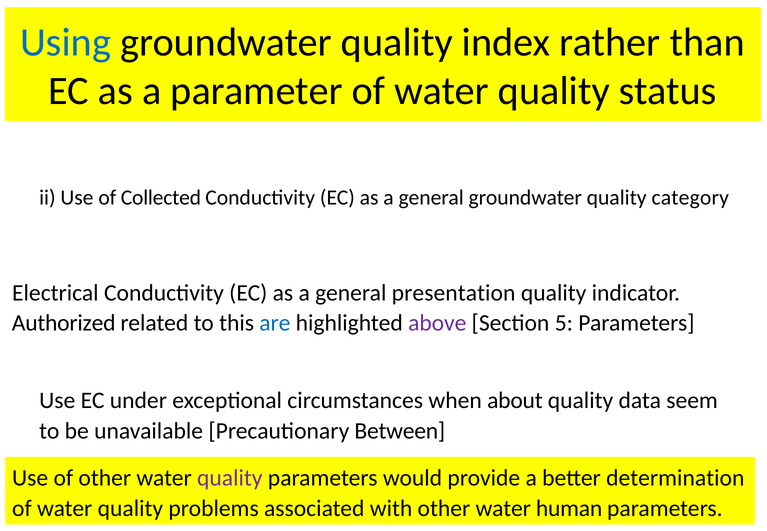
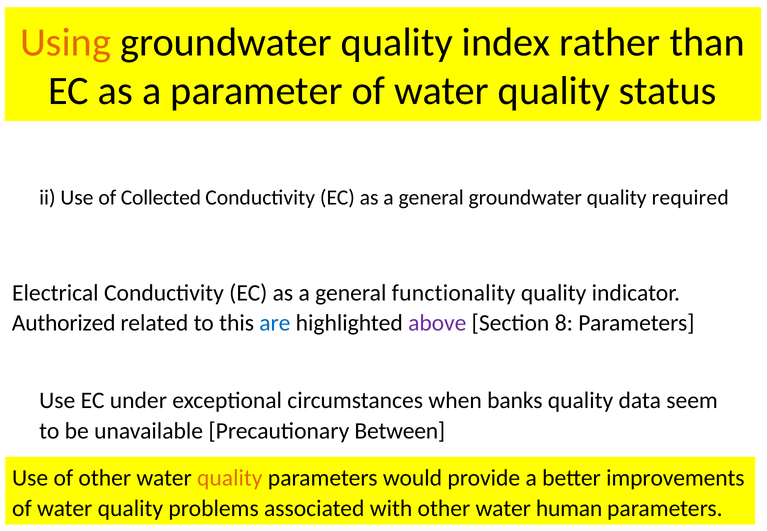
Using colour: blue -> orange
category: category -> required
presentation: presentation -> functionality
5: 5 -> 8
about: about -> banks
quality at (230, 478) colour: purple -> orange
determination: determination -> improvements
